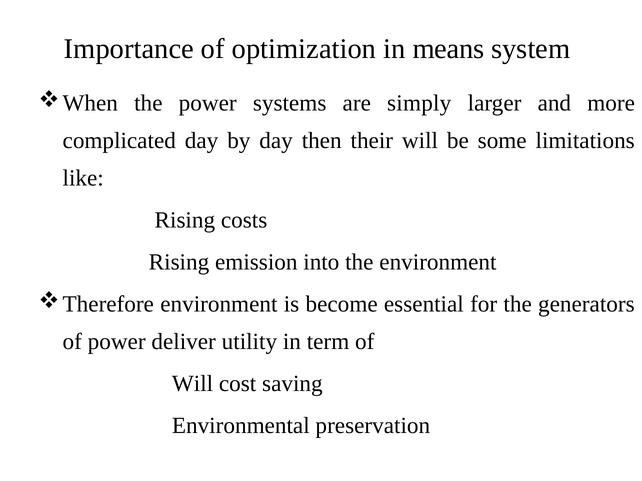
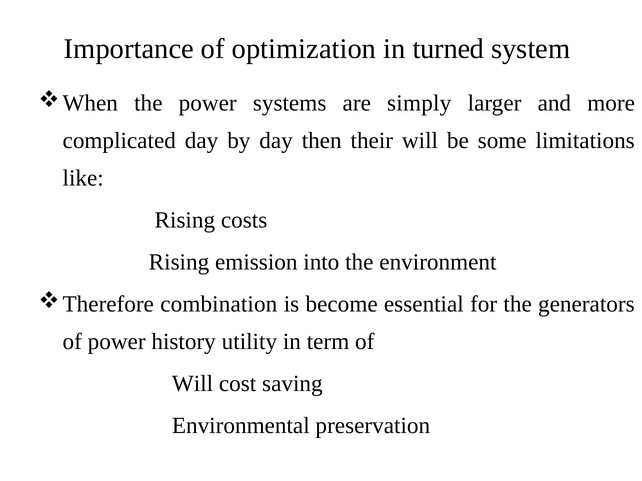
means: means -> turned
environment at (219, 305): environment -> combination
deliver: deliver -> history
